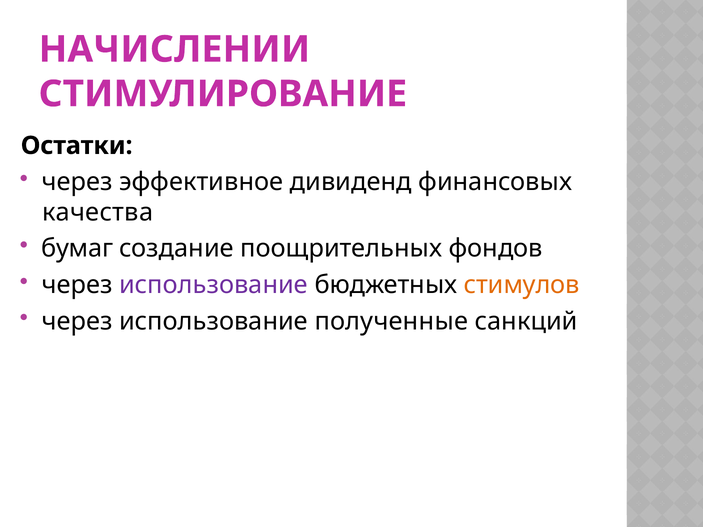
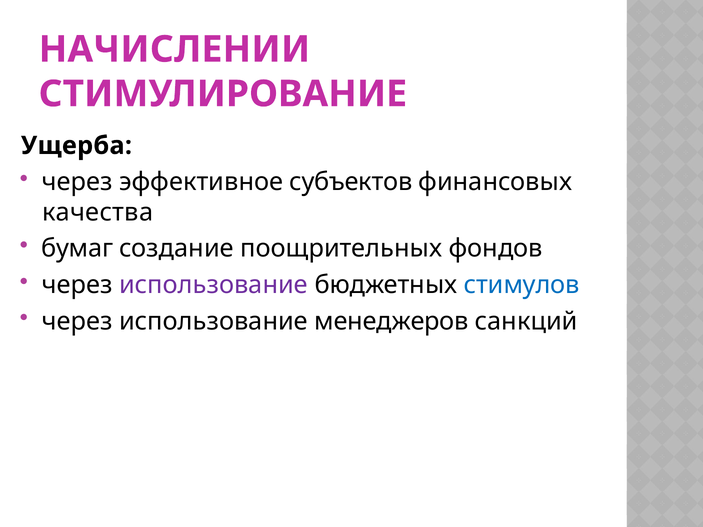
Остатки: Остатки -> Ущерба
дивиденд: дивиденд -> субъектов
стимулов colour: orange -> blue
полученные: полученные -> менеджеров
